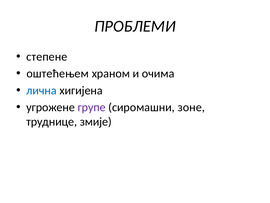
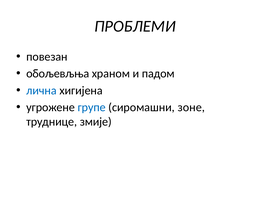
степене: степене -> повезан
оштећењем: оштећењем -> обољевљња
очима: очима -> падом
групе colour: purple -> blue
